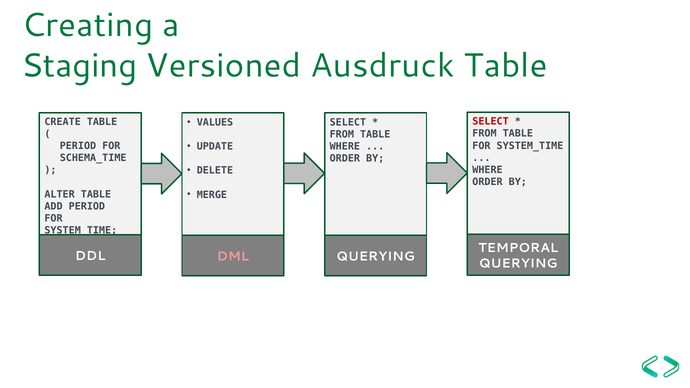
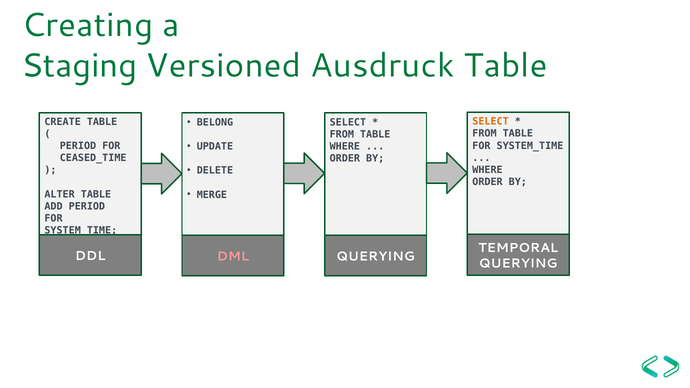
VALUES: VALUES -> BELONG
SELECT at (491, 122) colour: red -> orange
SCHEMA_TIME: SCHEMA_TIME -> CEASED_TIME
